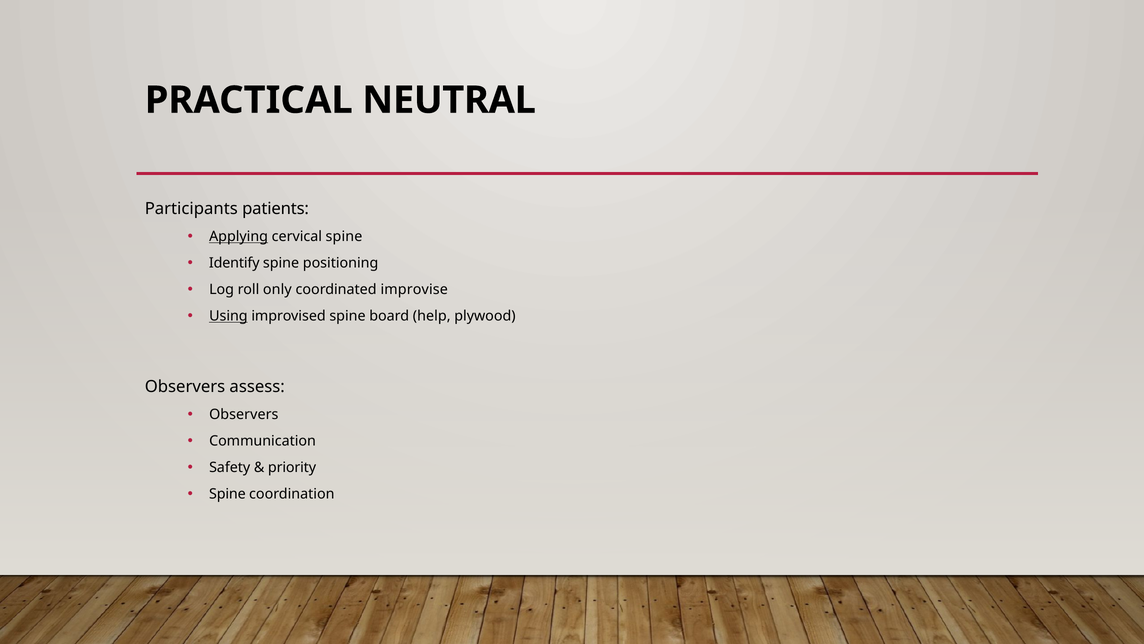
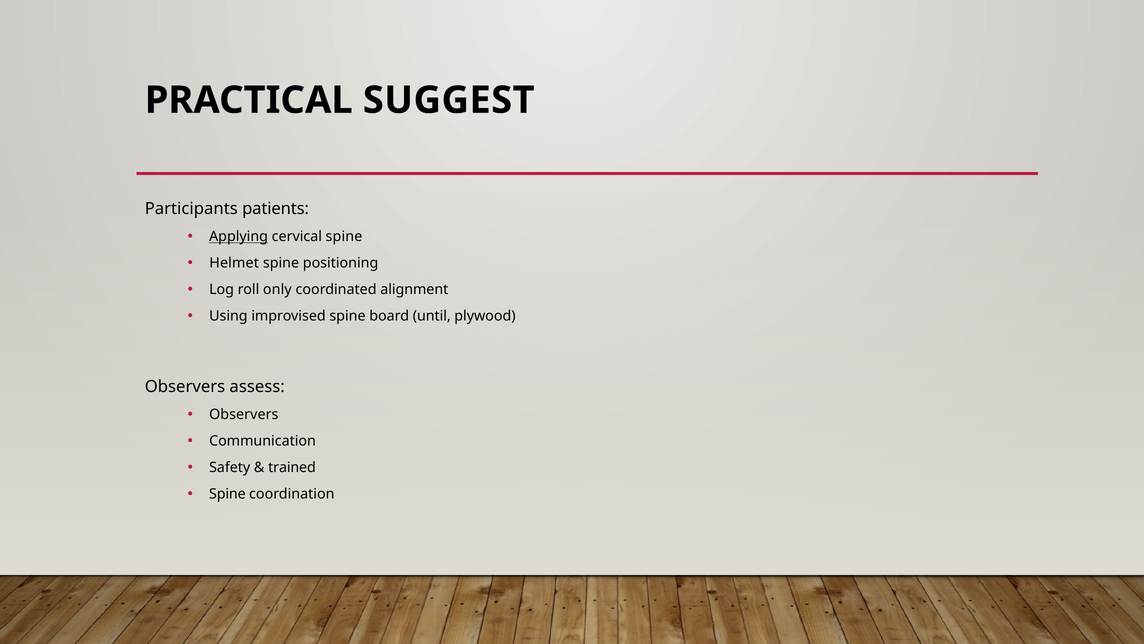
NEUTRAL: NEUTRAL -> SUGGEST
Identify: Identify -> Helmet
improvise: improvise -> alignment
Using underline: present -> none
help: help -> until
priority: priority -> trained
